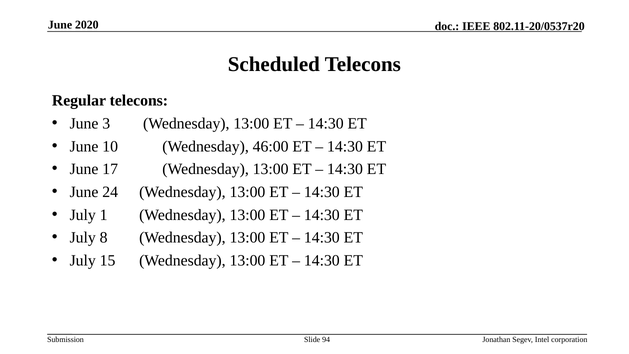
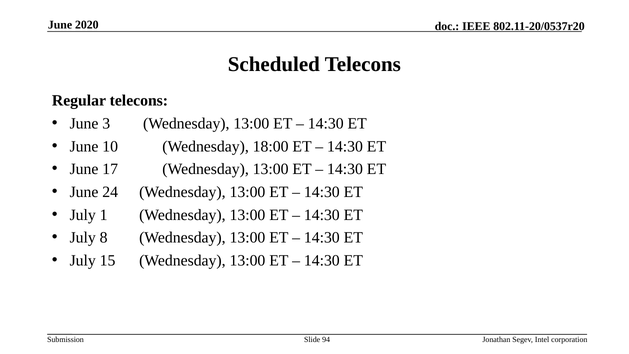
46:00: 46:00 -> 18:00
